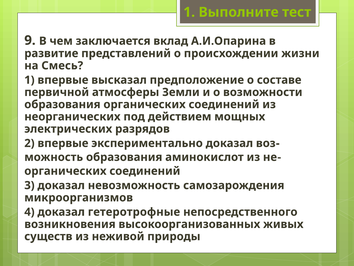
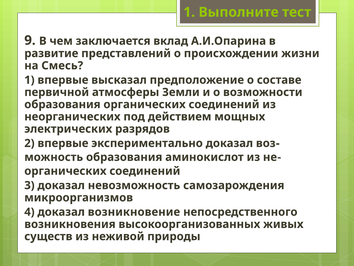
гетеротрофные: гетеротрофные -> возникновение
